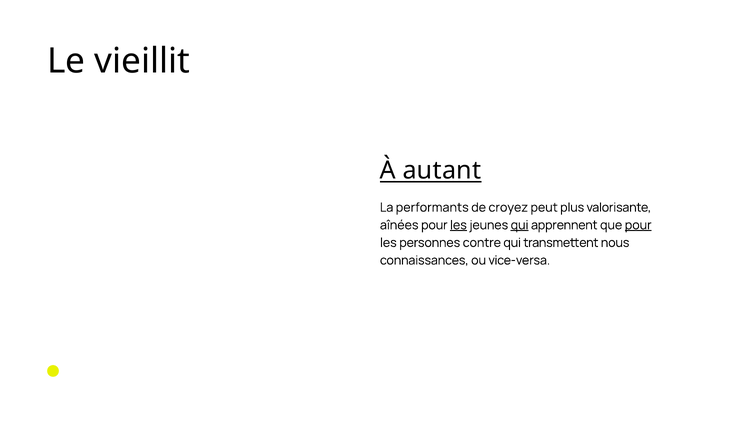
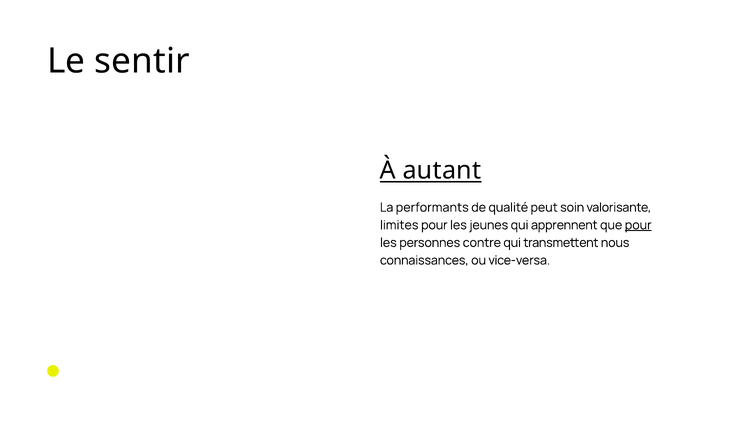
vieillit: vieillit -> sentir
croyez: croyez -> qualité
plus: plus -> soin
aînées: aînées -> limites
les at (458, 225) underline: present -> none
qui at (520, 225) underline: present -> none
